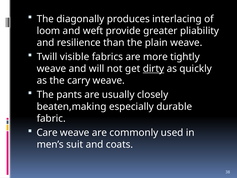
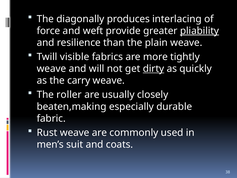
loom: loom -> force
pliability underline: none -> present
pants: pants -> roller
Care: Care -> Rust
